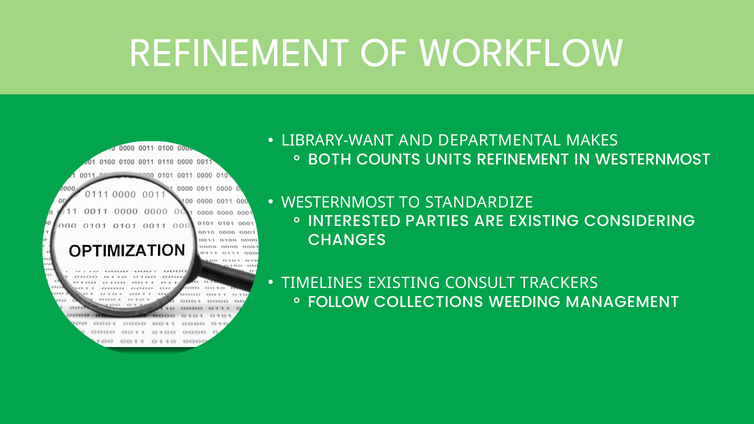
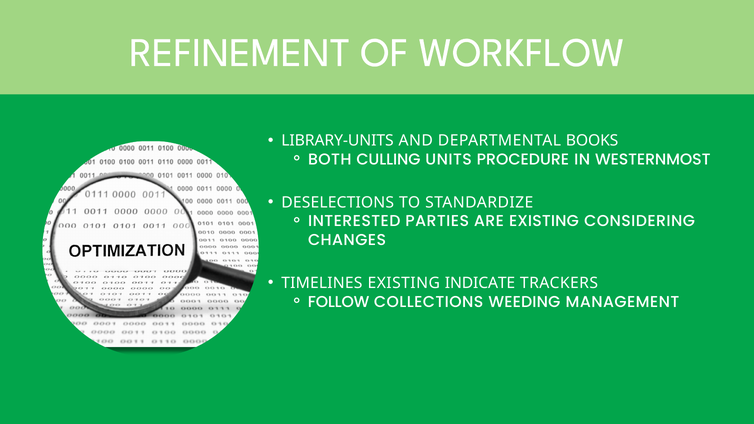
LIBRARY-WANT: LIBRARY-WANT -> LIBRARY-UNITS
MAKES: MAKES -> BOOKS
COUNTS: COUNTS -> CULLING
UNITS REFINEMENT: REFINEMENT -> PROCEDURE
WESTERNMOST at (338, 203): WESTERNMOST -> DESELECTIONS
CONSULT: CONSULT -> INDICATE
